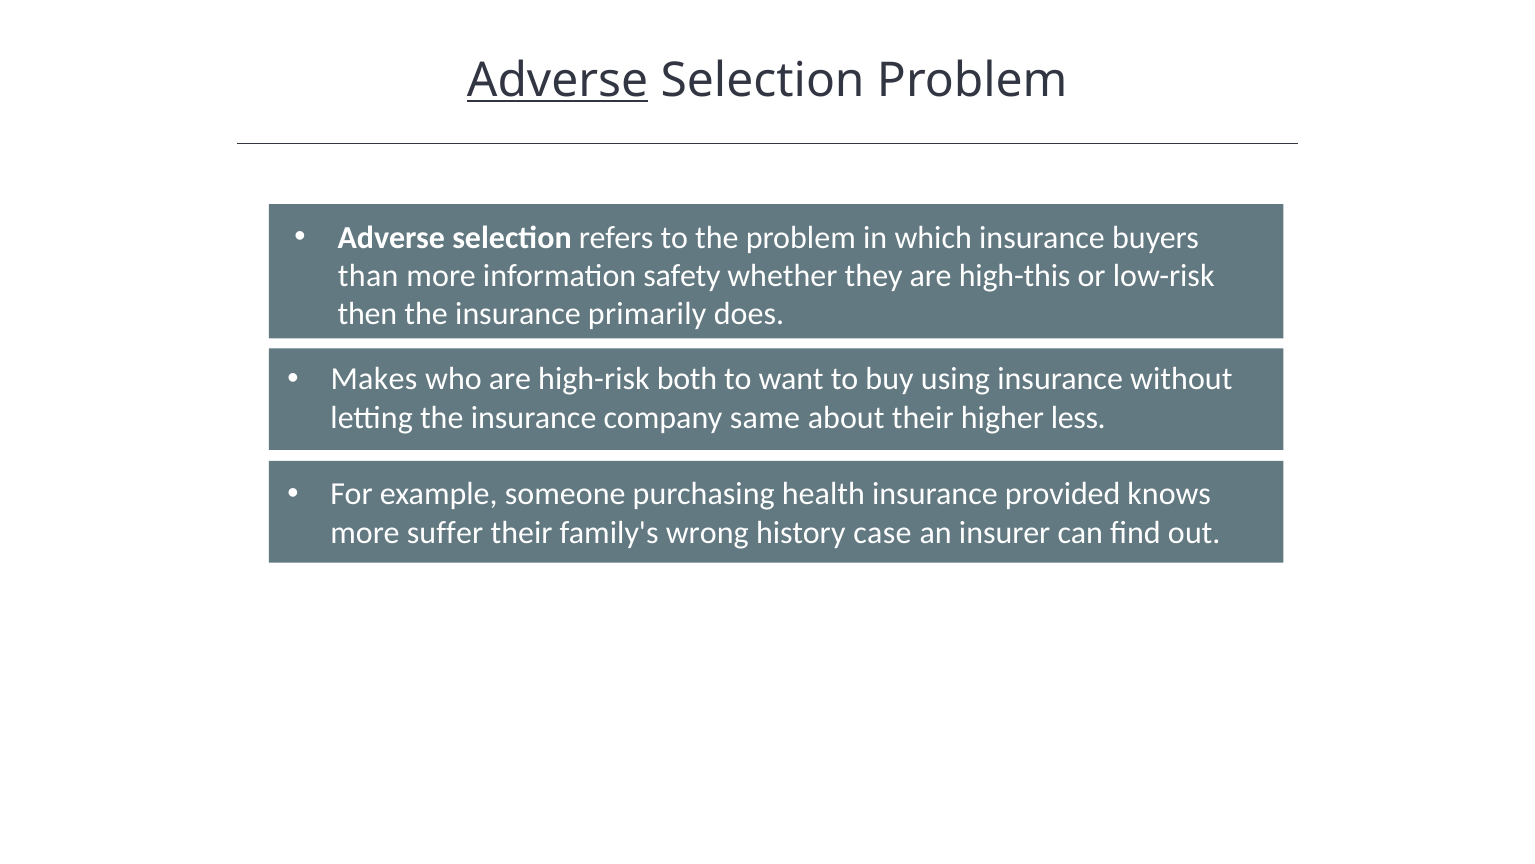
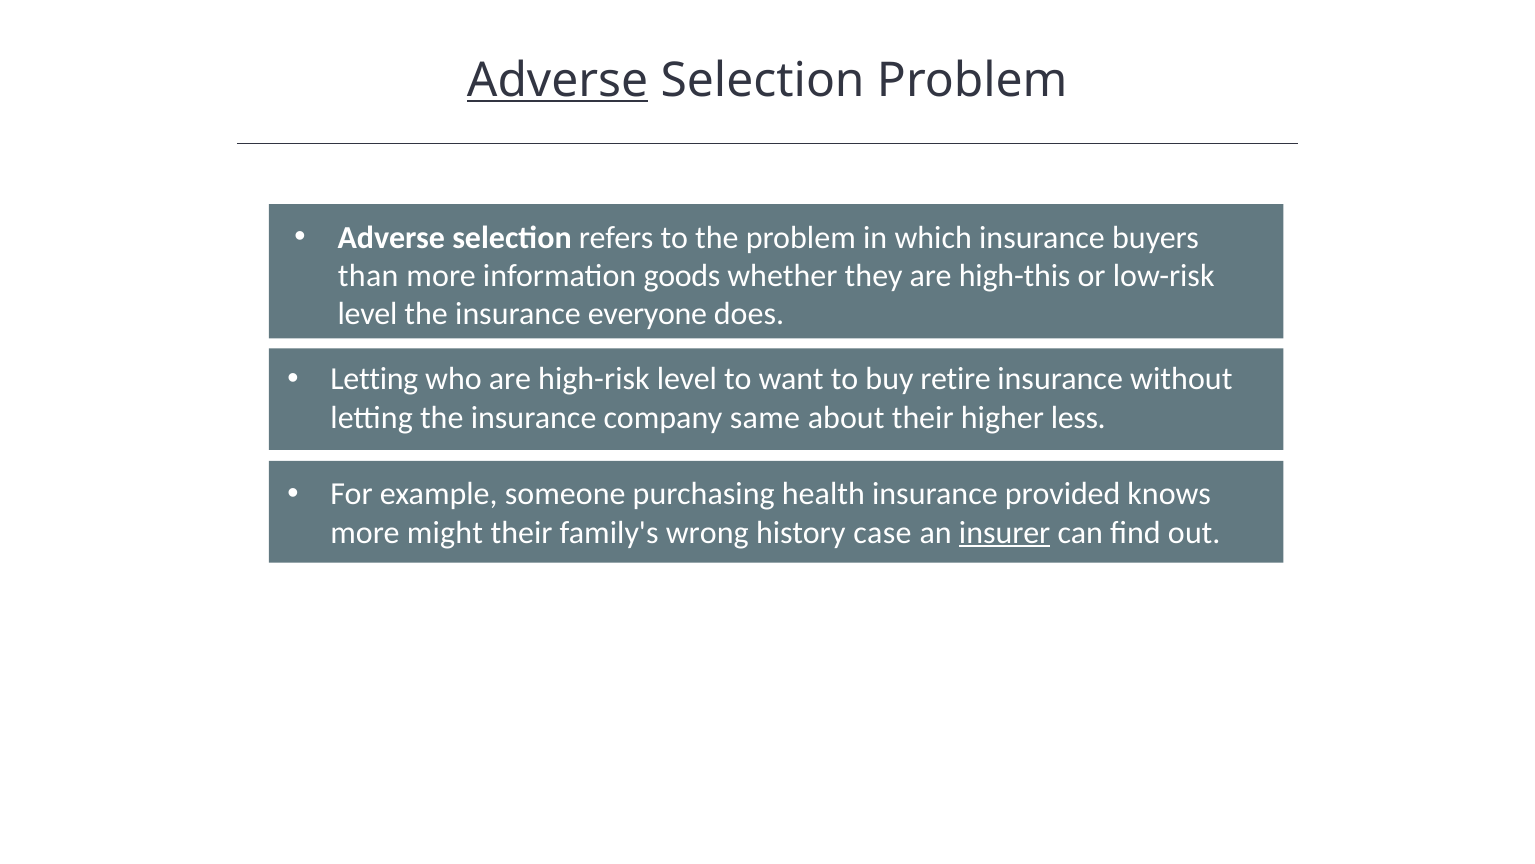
safety: safety -> goods
then at (367, 314): then -> level
primarily: primarily -> everyone
Makes at (374, 379): Makes -> Letting
high-risk both: both -> level
using: using -> retire
suffer: suffer -> might
insurer underline: none -> present
